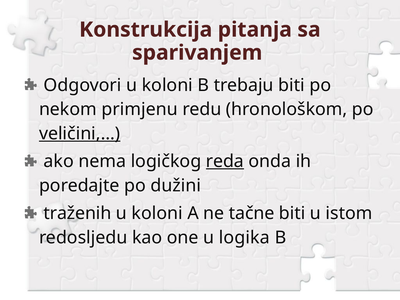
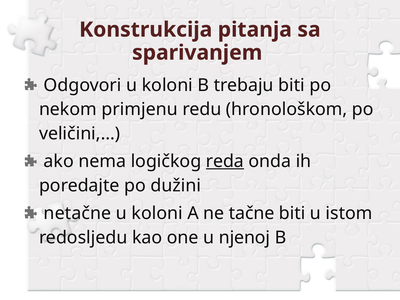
veličini underline: present -> none
traženih: traženih -> netačne
logika: logika -> njenoj
